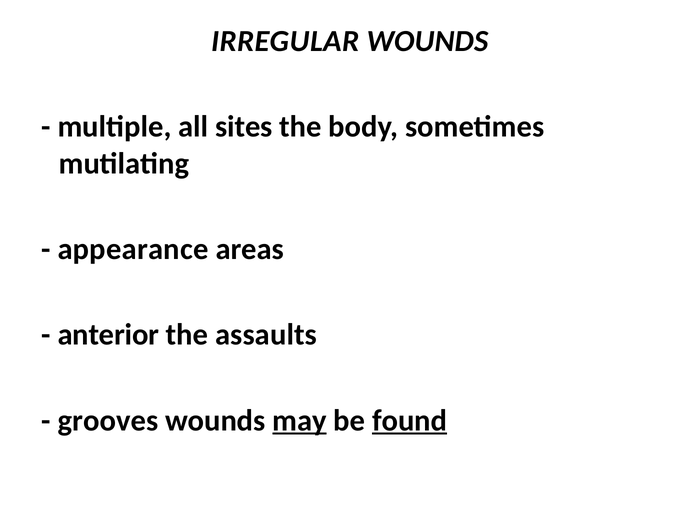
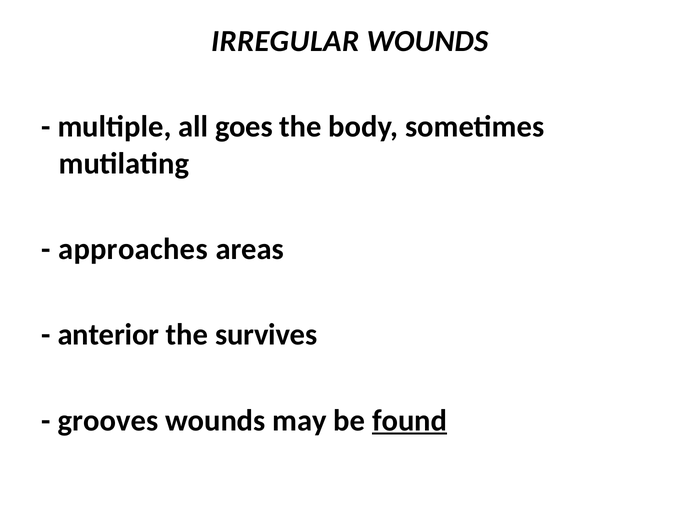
sites: sites -> goes
appearance: appearance -> approaches
assaults: assaults -> survives
may underline: present -> none
